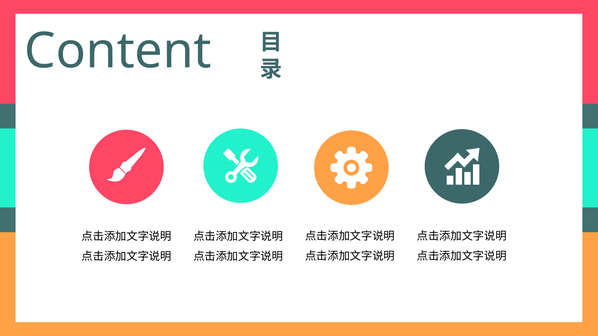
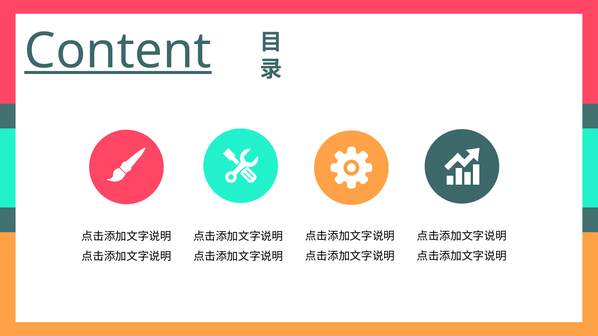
Content underline: none -> present
